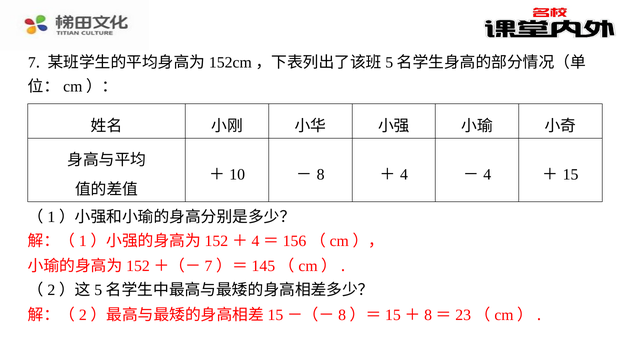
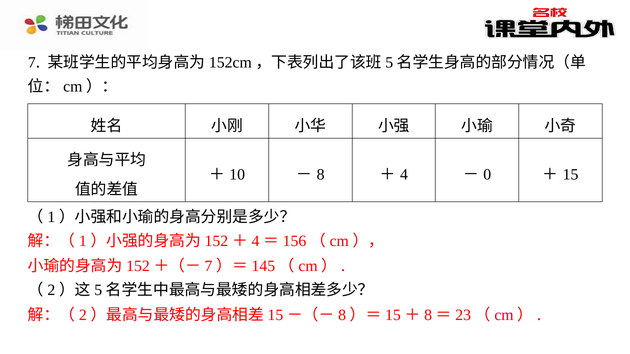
4 at (487, 175): 4 -> 0
